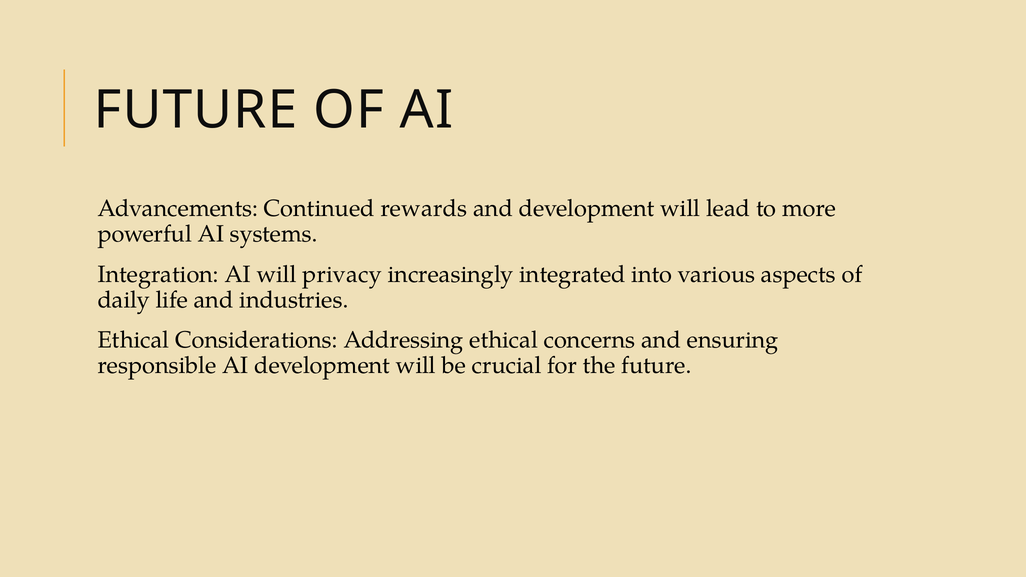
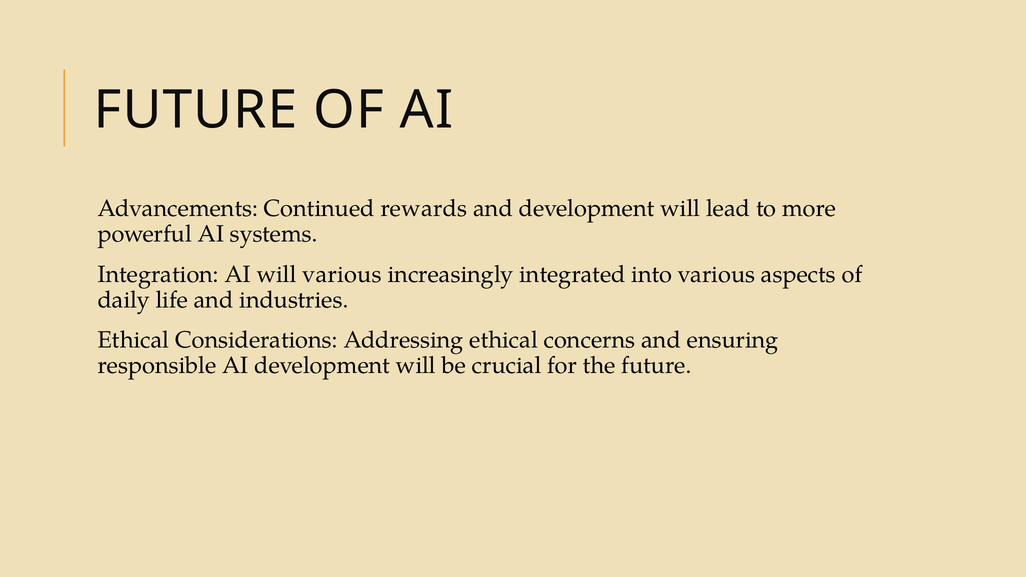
will privacy: privacy -> various
